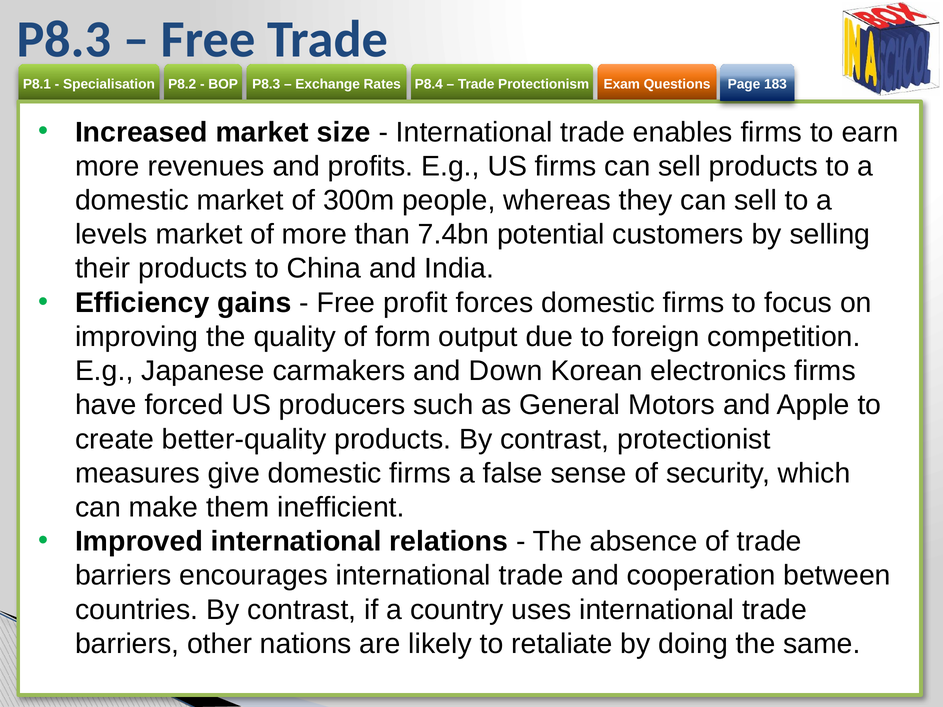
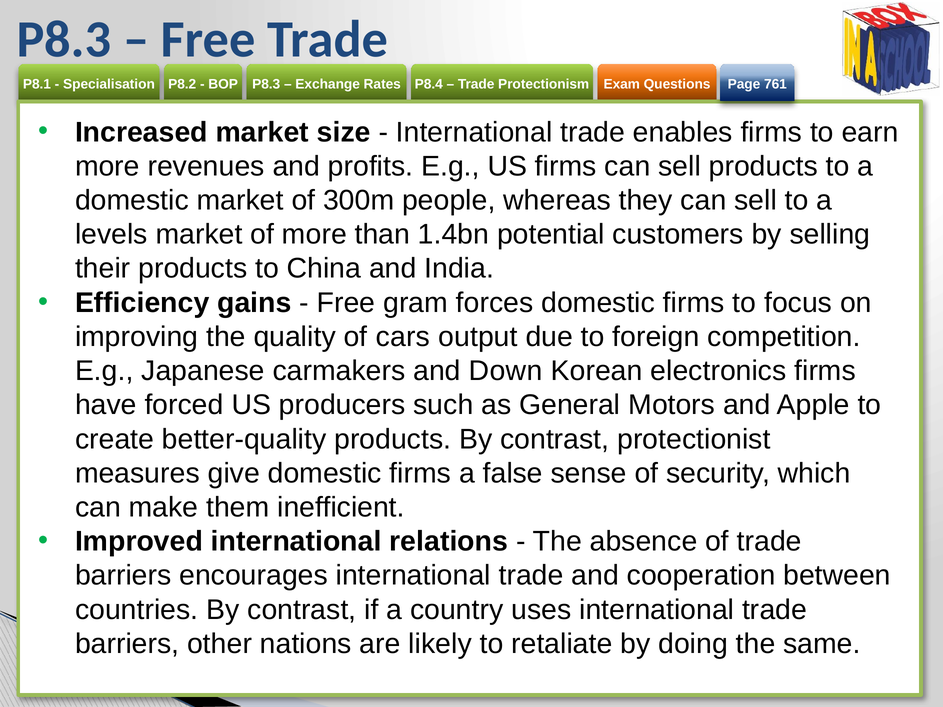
183: 183 -> 761
7.4bn: 7.4bn -> 1.4bn
profit: profit -> gram
form: form -> cars
